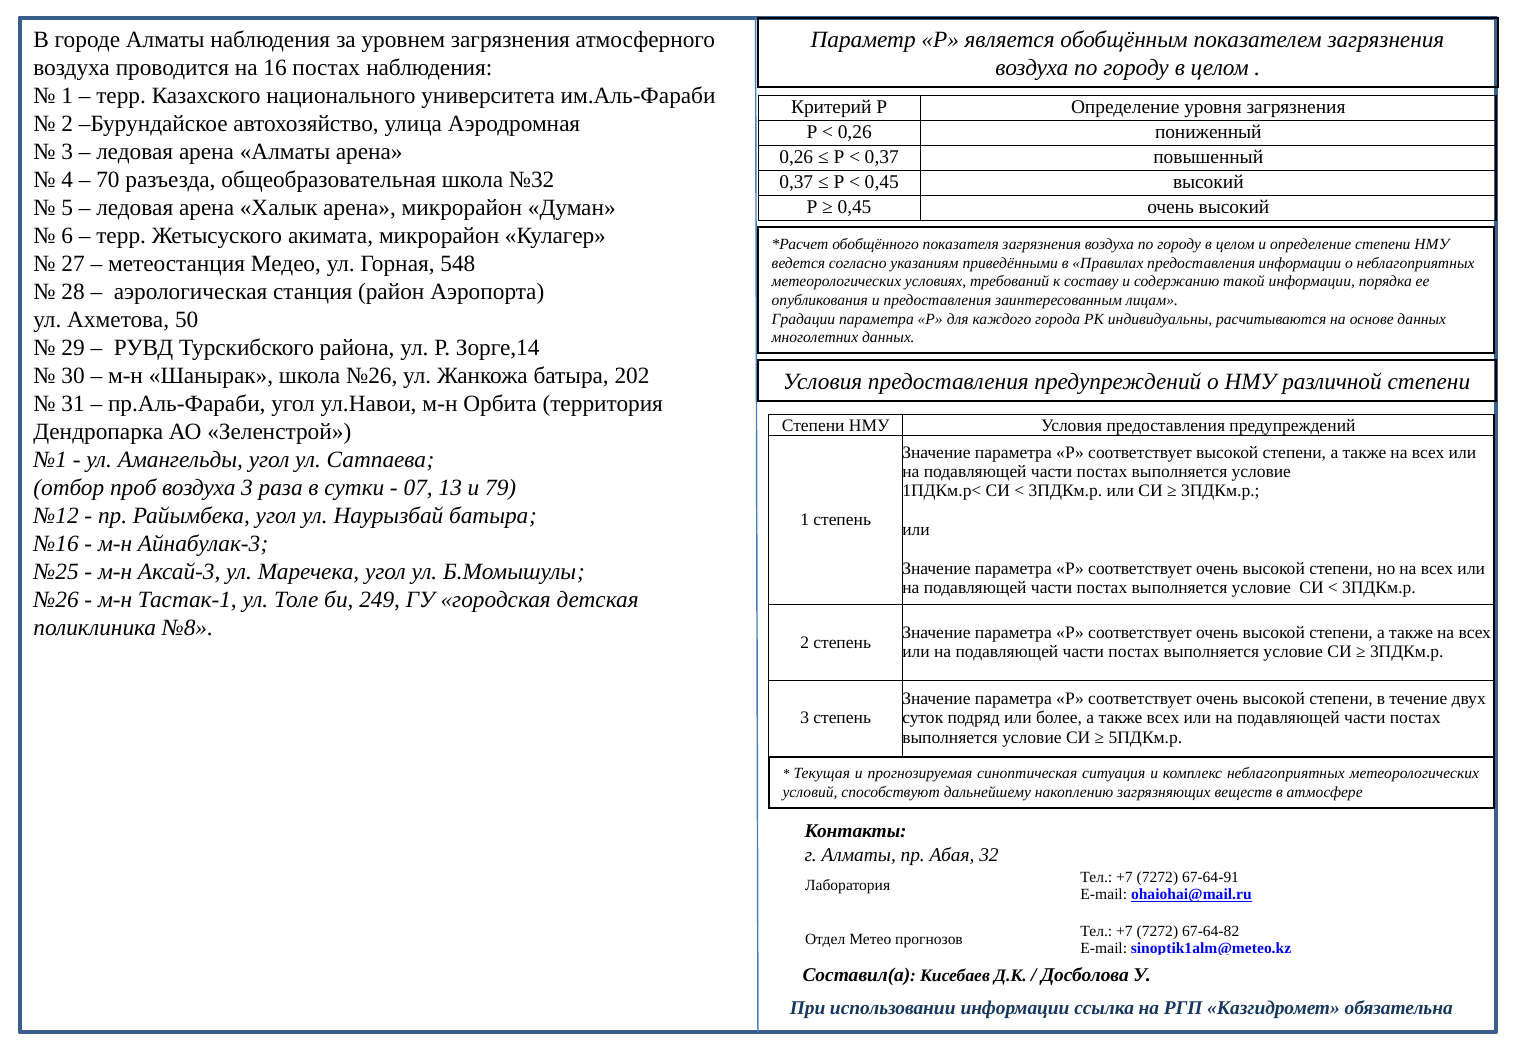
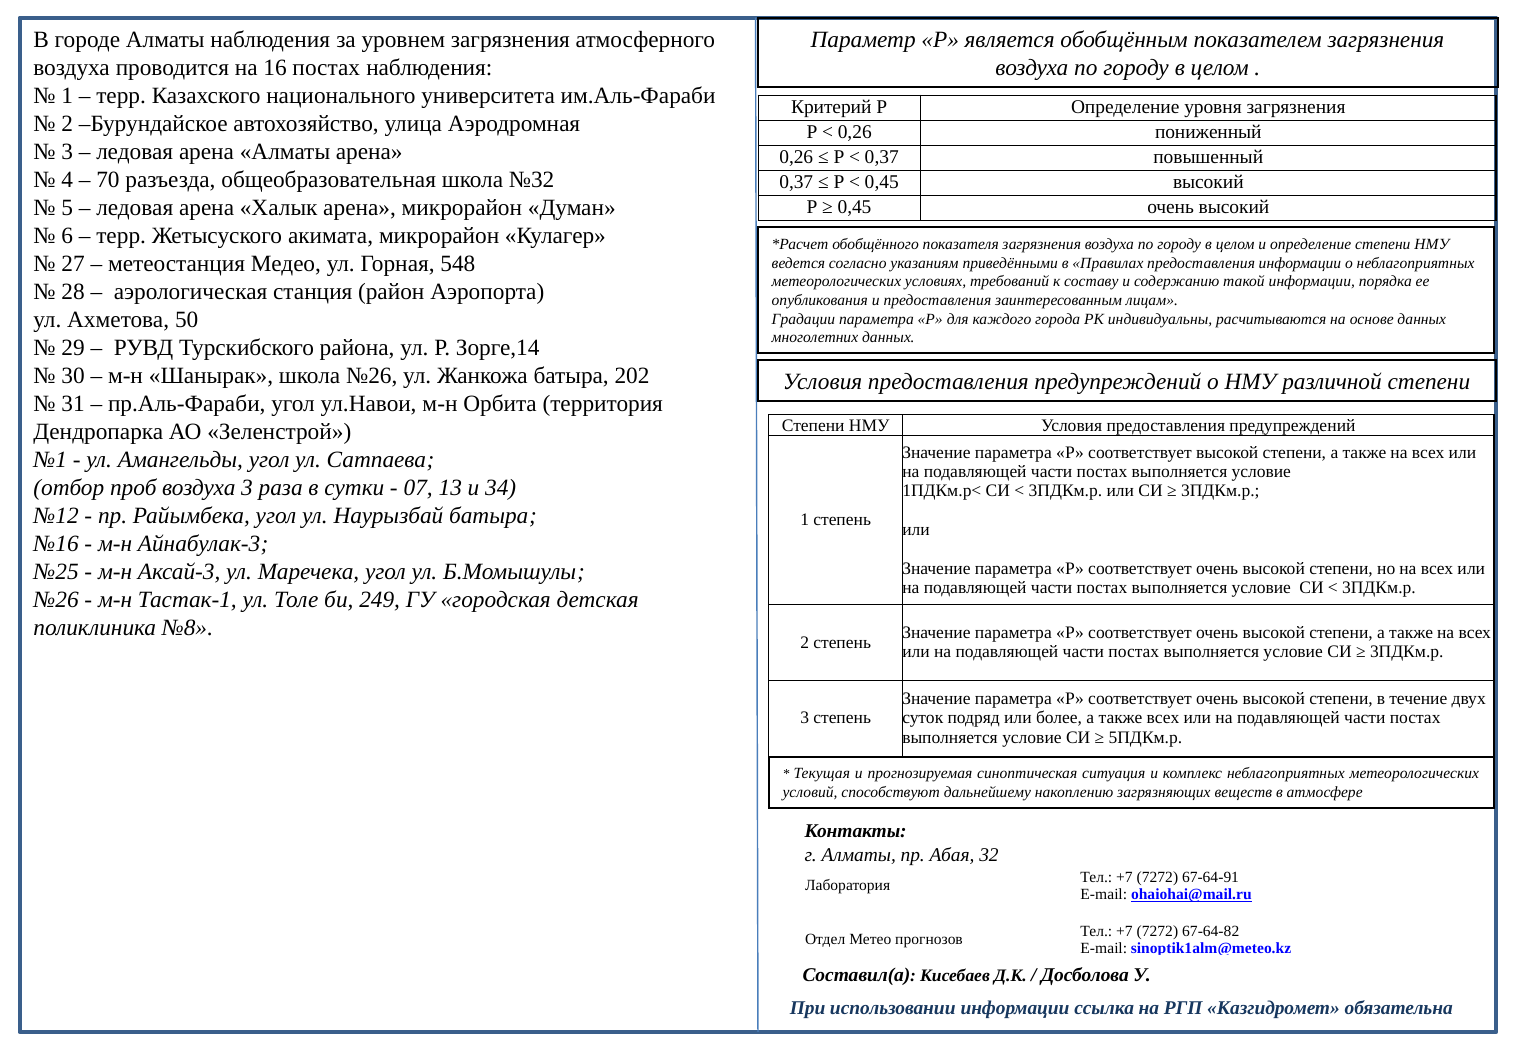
79: 79 -> 34
